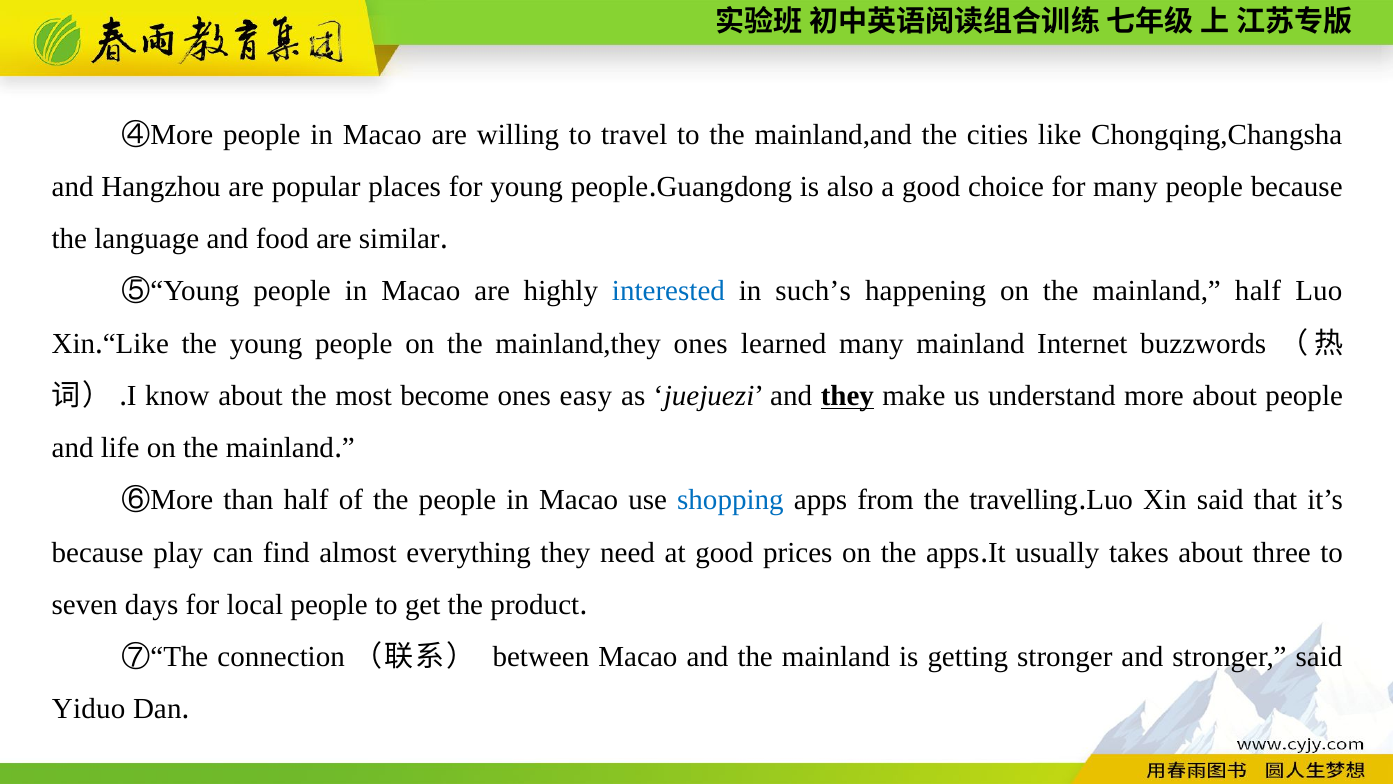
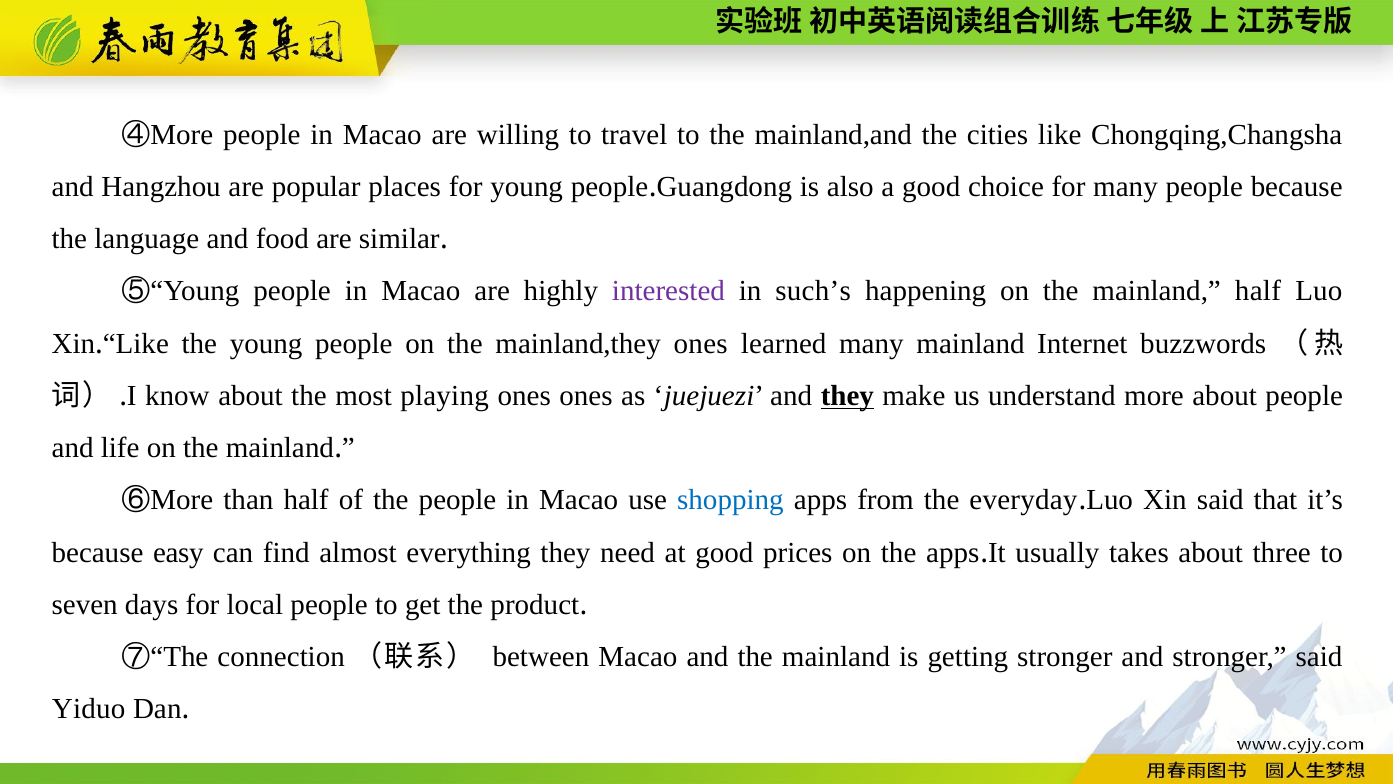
interested colour: blue -> purple
become: become -> playing
ones easy: easy -> ones
travelling: travelling -> everyday
play: play -> easy
